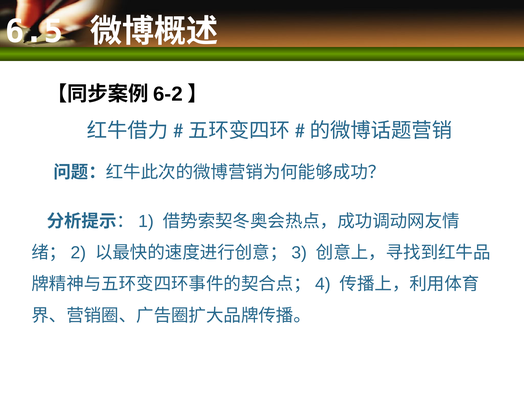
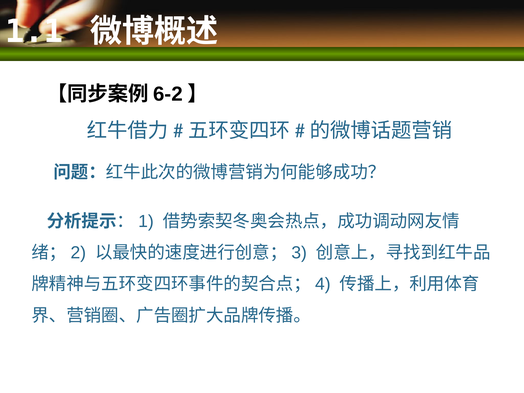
6.5: 6.5 -> 1.1
